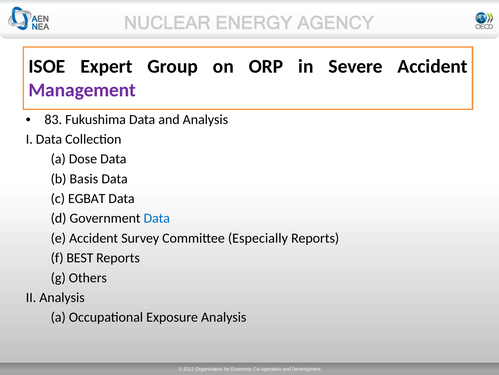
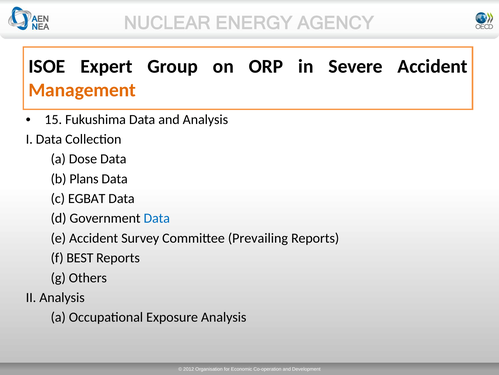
Management colour: purple -> orange
83: 83 -> 15
Basis: Basis -> Plans
Especially: Especially -> Prevailing
